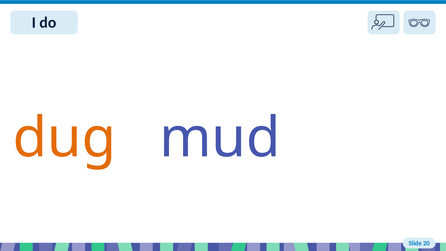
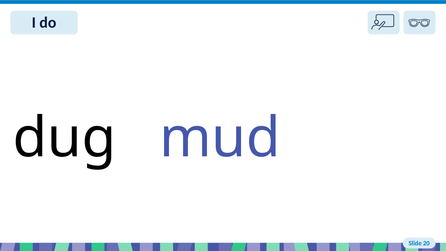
dug colour: orange -> black
